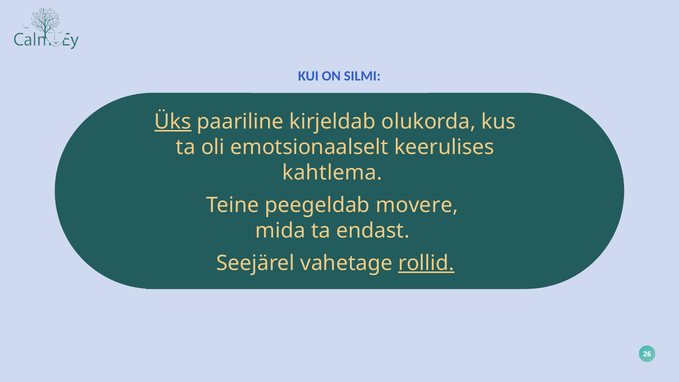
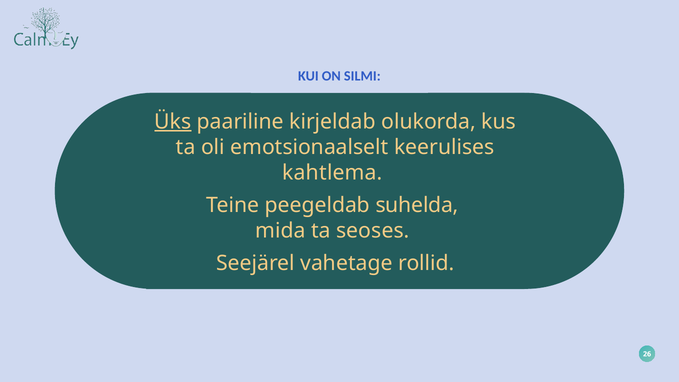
movere: movere -> suhelda
endast: endast -> seoses
rollid underline: present -> none
